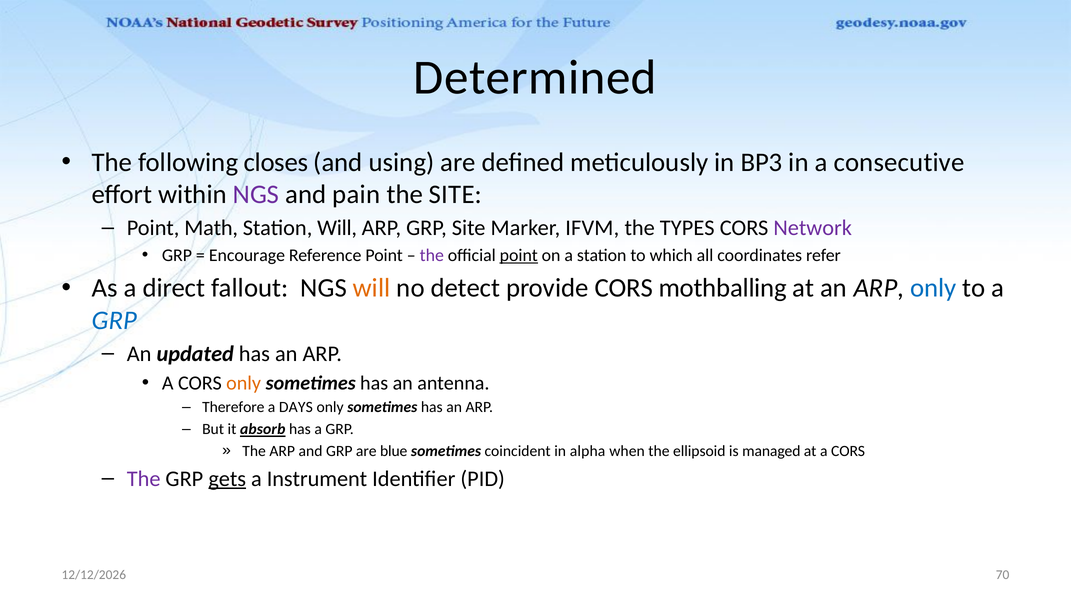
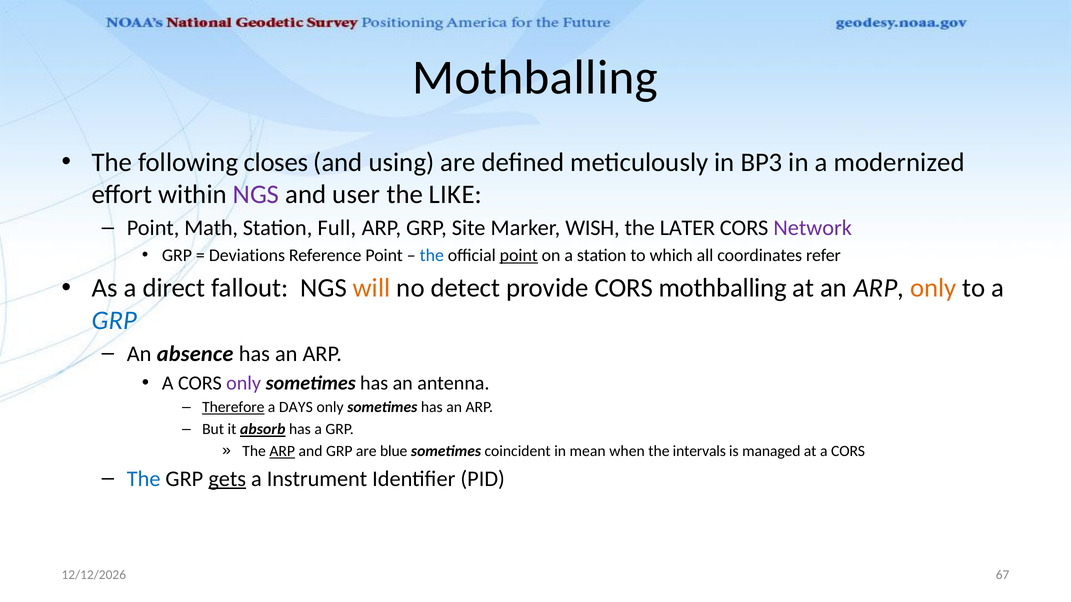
Determined at (535, 78): Determined -> Mothballing
consecutive: consecutive -> modernized
pain: pain -> user
the SITE: SITE -> LIKE
Station Will: Will -> Full
IFVM: IFVM -> WISH
TYPES: TYPES -> LATER
Encourage: Encourage -> Deviations
the at (432, 256) colour: purple -> blue
only at (933, 288) colour: blue -> orange
updated: updated -> absence
only at (244, 383) colour: orange -> purple
Therefore underline: none -> present
ARP at (282, 451) underline: none -> present
alpha: alpha -> mean
ellipsoid: ellipsoid -> intervals
The at (144, 479) colour: purple -> blue
70: 70 -> 67
